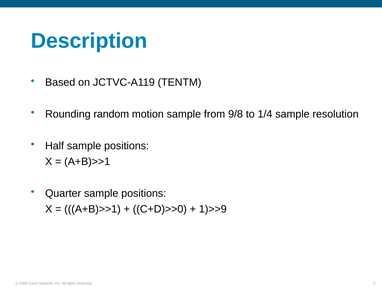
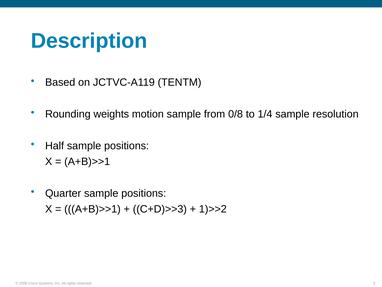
random: random -> weights
9/8: 9/8 -> 0/8
C+D)>>0: C+D)>>0 -> C+D)>>3
1)>>9: 1)>>9 -> 1)>>2
